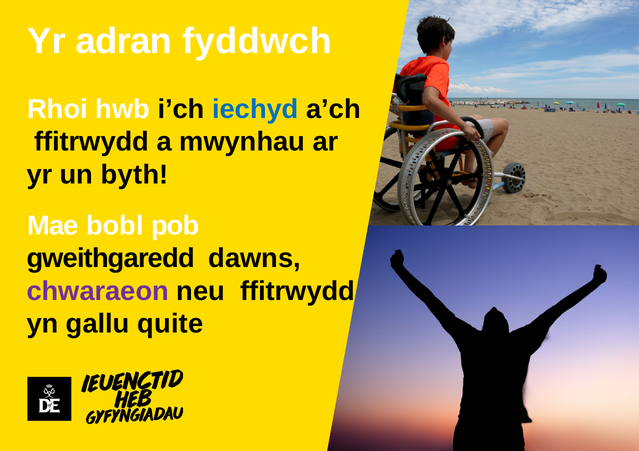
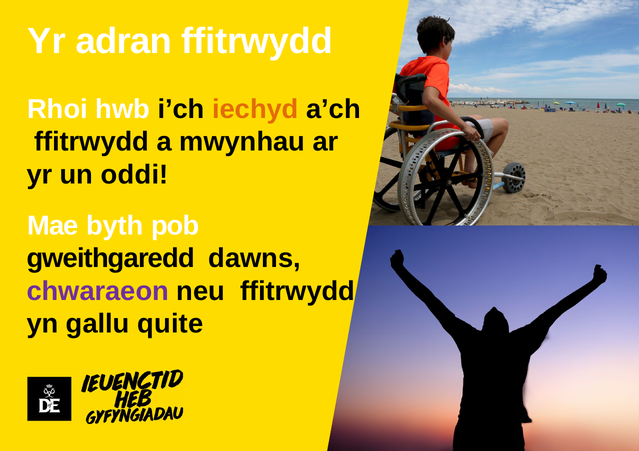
adran fyddwch: fyddwch -> fﬁtrwydd
iechyd colour: blue -> orange
byth: byth -> oddi
bobl: bobl -> byth
